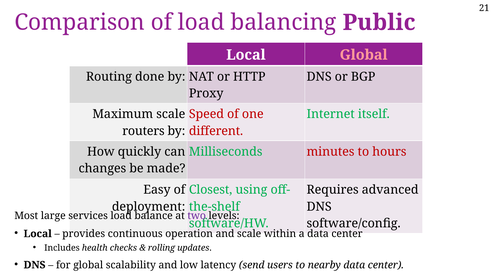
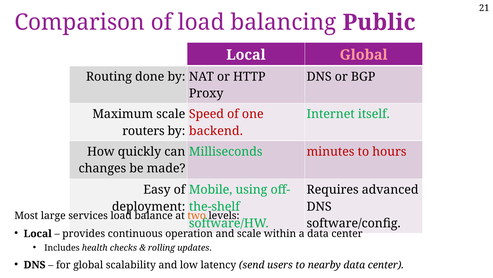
different: different -> backend
Closest: Closest -> Mobile
two colour: purple -> orange
